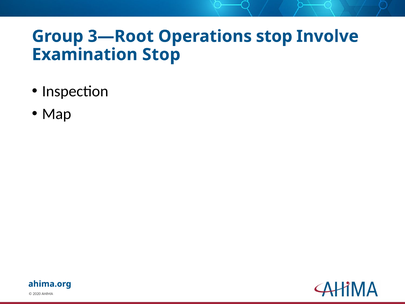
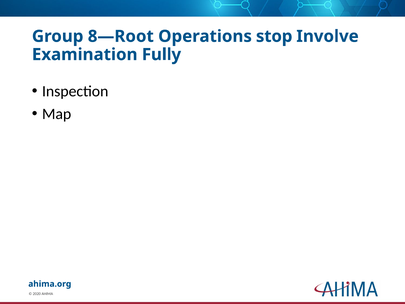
3—Root: 3—Root -> 8—Root
Examination Stop: Stop -> Fully
